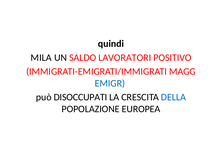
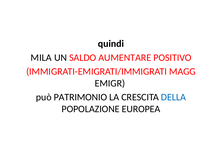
LAVORATORI: LAVORATORI -> AUMENTARE
EMIGR colour: blue -> black
DISOCCUPATI: DISOCCUPATI -> PATRIMONIO
